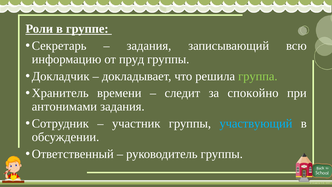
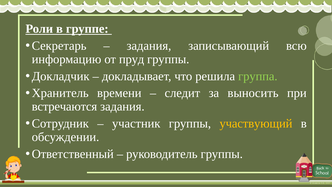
спокойно: спокойно -> выносить
антонимами: антонимами -> встречаются
участвующий colour: light blue -> yellow
